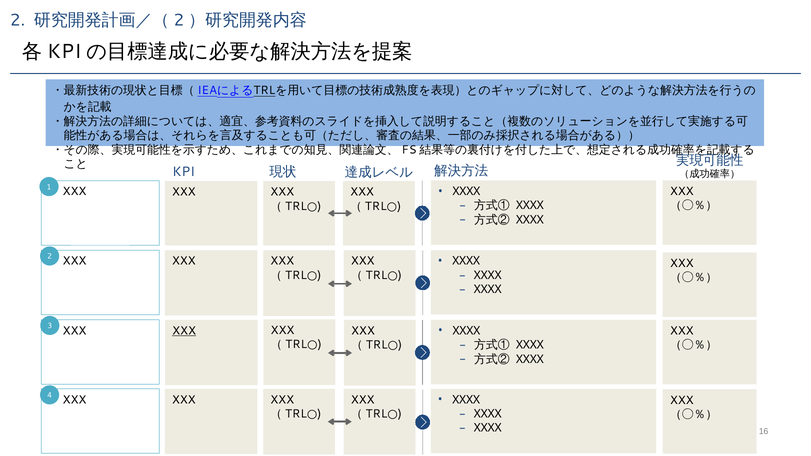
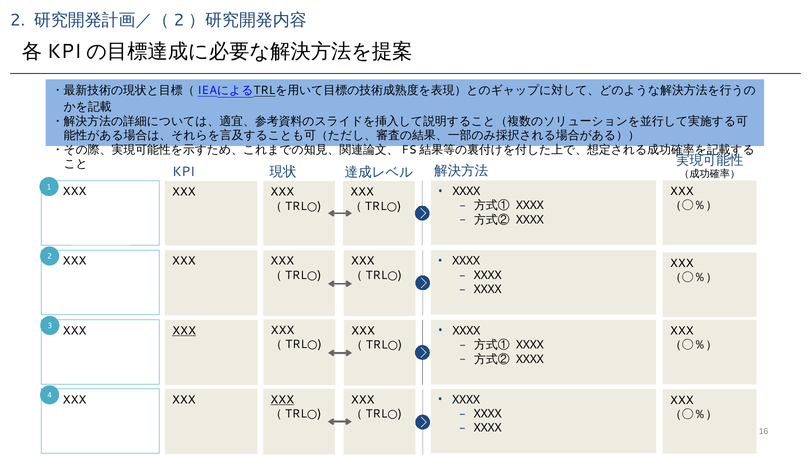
XXX at (282, 400) underline: none -> present
